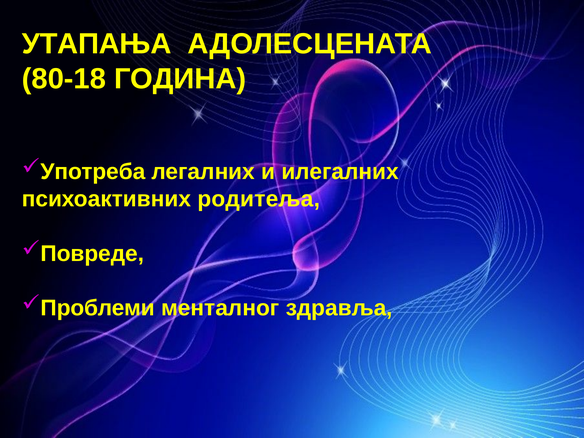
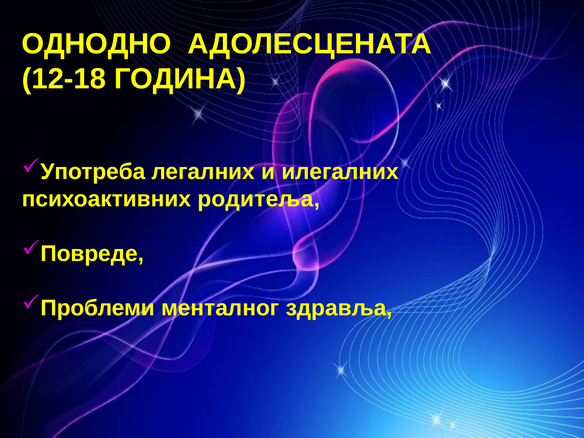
УТАПАЊА: УТАПАЊА -> ОДНОДНО
80-18: 80-18 -> 12-18
